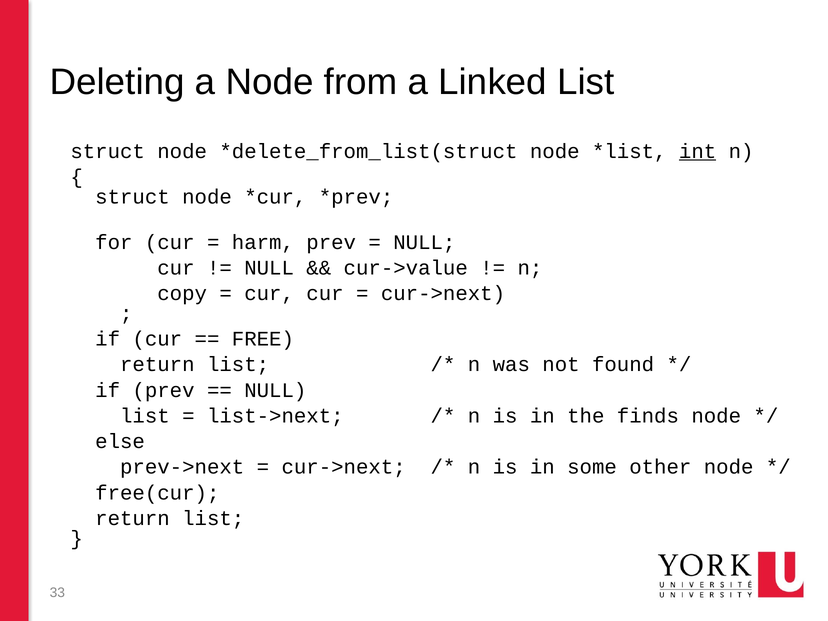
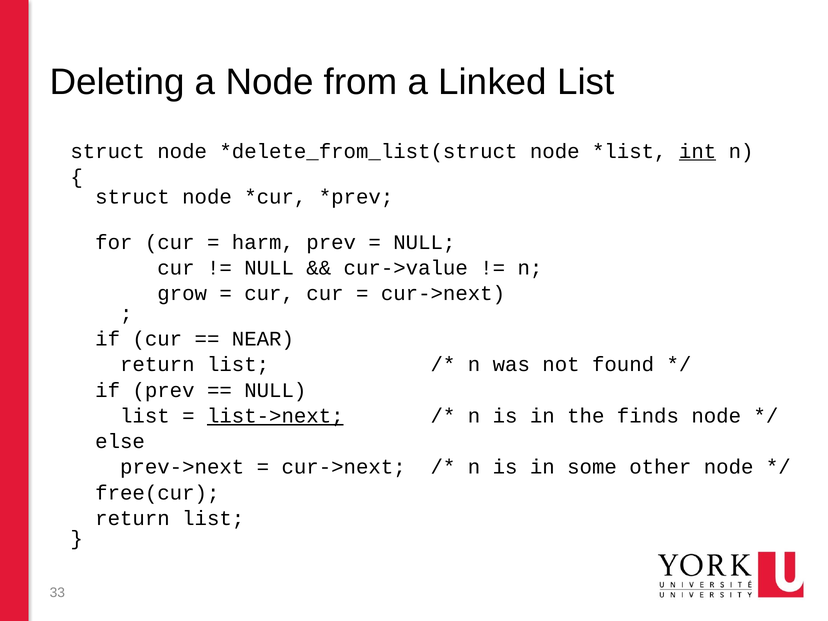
copy: copy -> grow
FREE: FREE -> NEAR
list->next underline: none -> present
